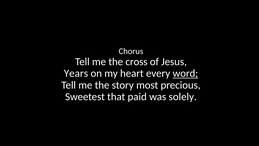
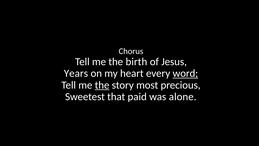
cross: cross -> birth
the at (102, 85) underline: none -> present
solely: solely -> alone
